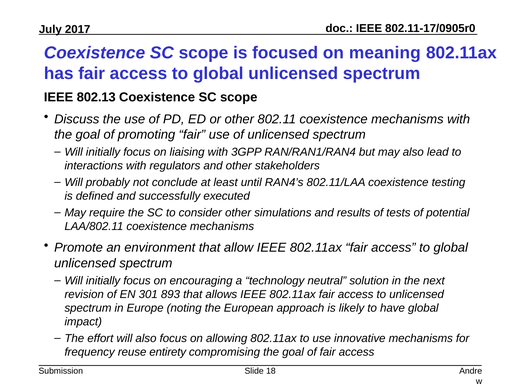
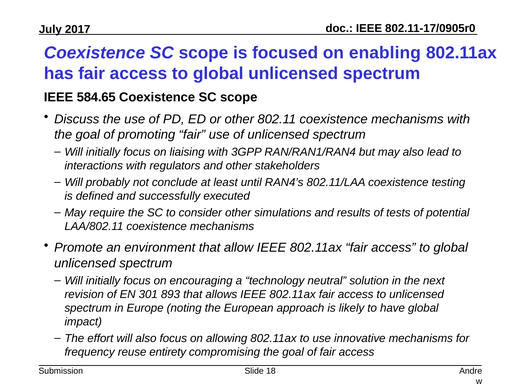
meaning: meaning -> enabling
802.13: 802.13 -> 584.65
